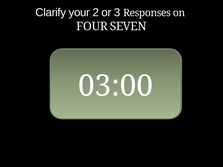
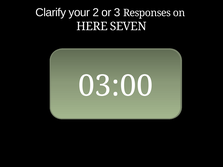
FOUR: FOUR -> HERE
